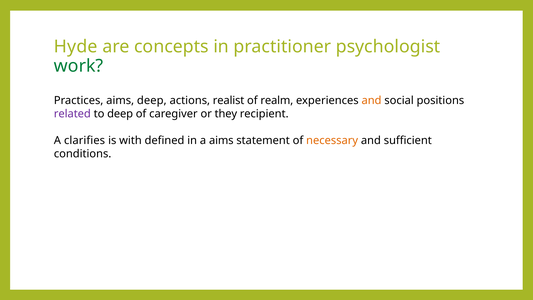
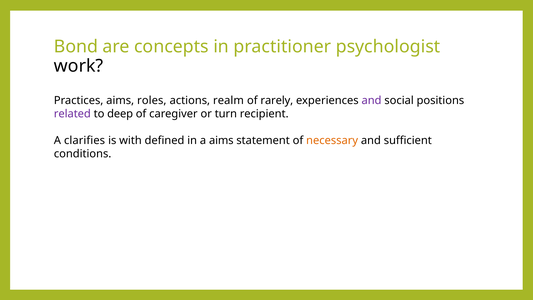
Hyde: Hyde -> Bond
work colour: green -> black
aims deep: deep -> roles
realist: realist -> realm
realm: realm -> rarely
and at (372, 101) colour: orange -> purple
they: they -> turn
